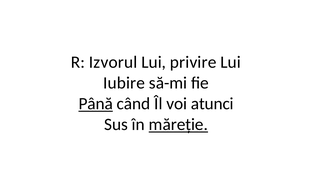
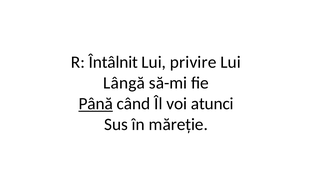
Izvorul: Izvorul -> Întâlnit
Iubire: Iubire -> Lângă
măreție underline: present -> none
